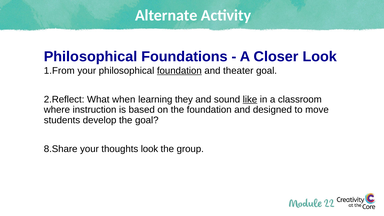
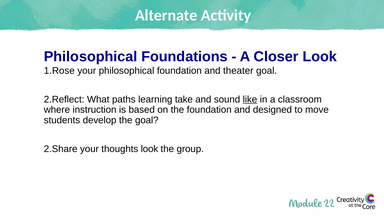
1.From: 1.From -> 1.Rose
foundation at (179, 71) underline: present -> none
when: when -> paths
they: they -> take
8.Share: 8.Share -> 2.Share
